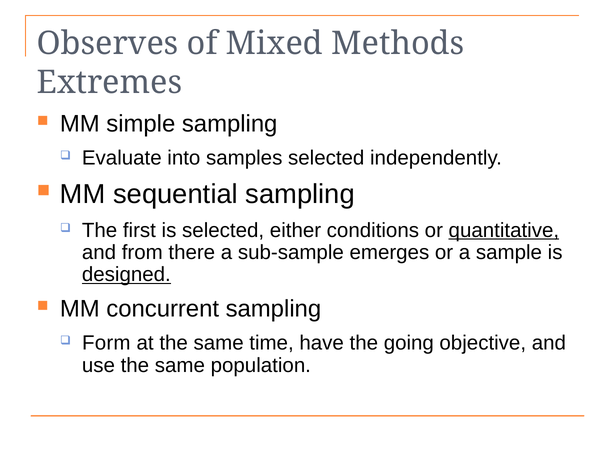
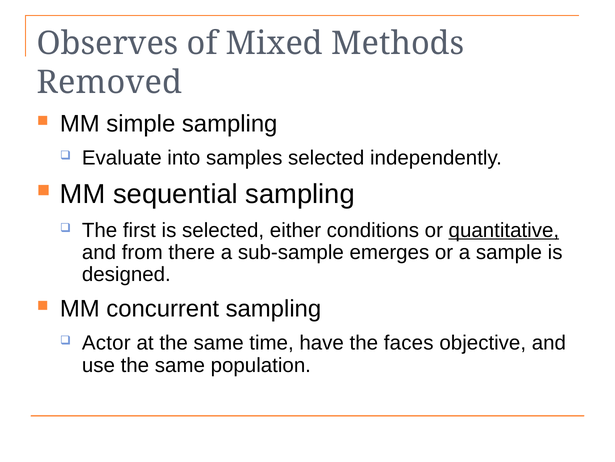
Extremes: Extremes -> Removed
designed underline: present -> none
Form: Form -> Actor
going: going -> faces
